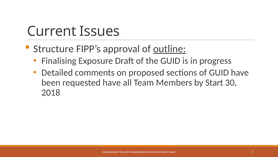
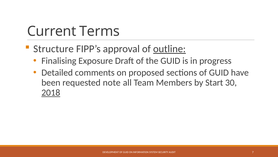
Issues: Issues -> Terms
requested have: have -> note
2018 underline: none -> present
